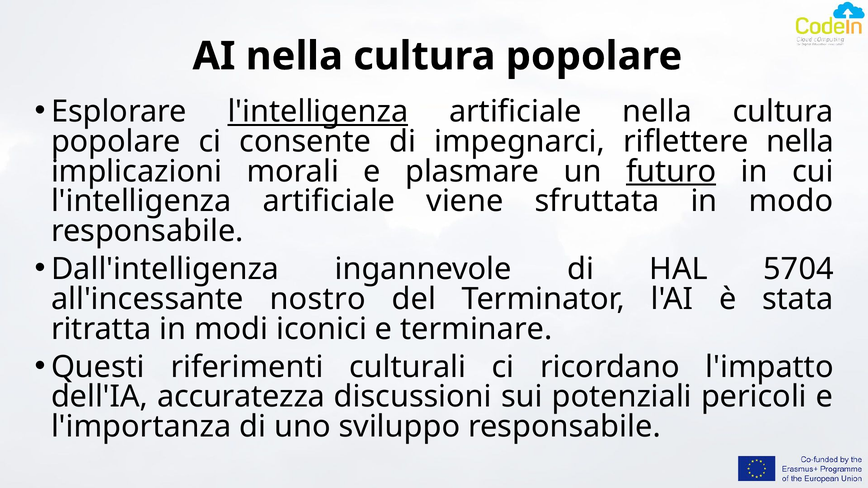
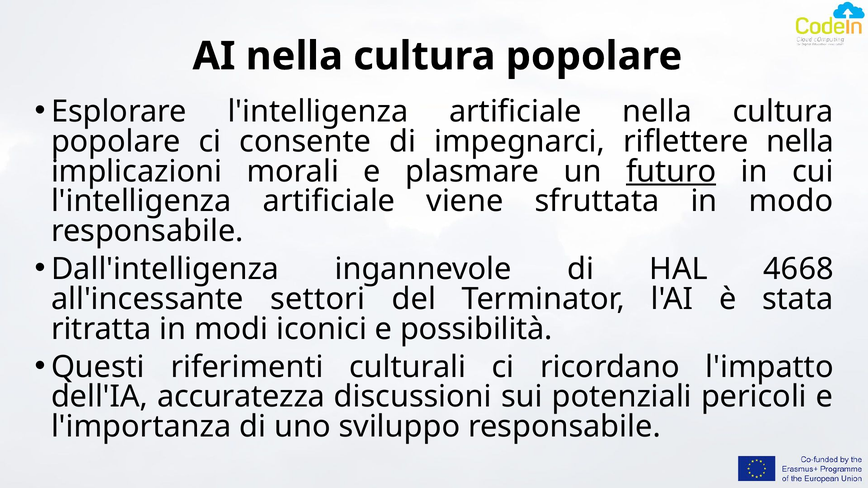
l'intelligenza at (318, 112) underline: present -> none
5704: 5704 -> 4668
nostro: nostro -> settori
terminare: terminare -> possibilità
